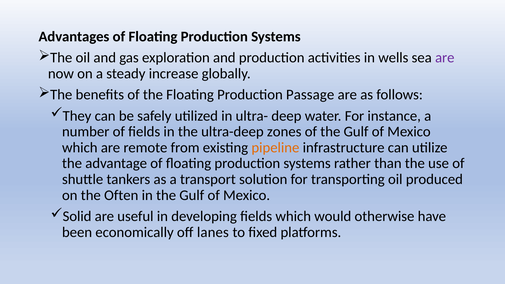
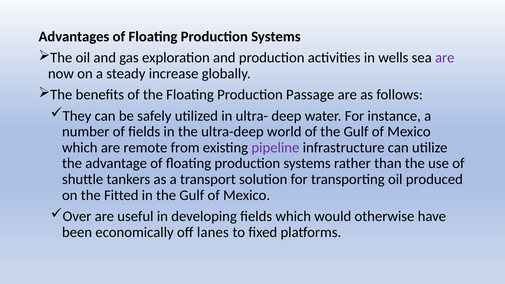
zones: zones -> world
pipeline colour: orange -> purple
Often: Often -> Fitted
Solid: Solid -> Over
